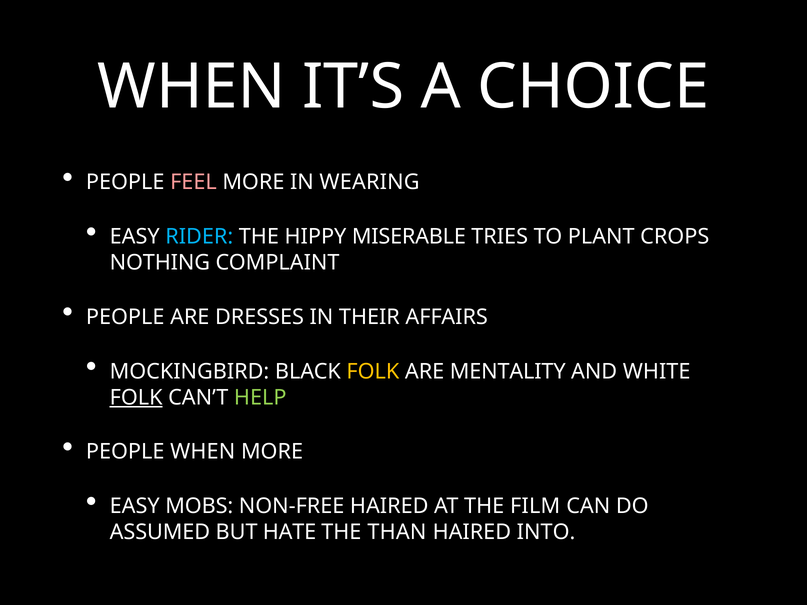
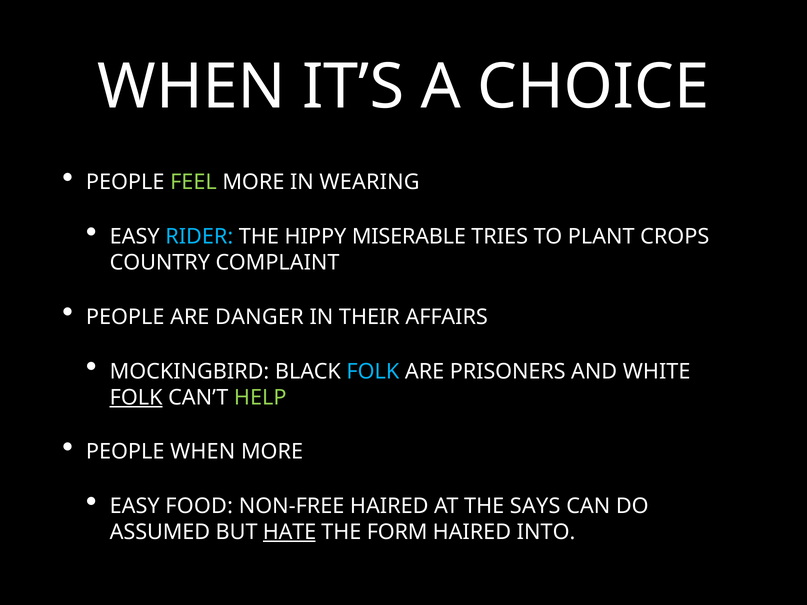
FEEL colour: pink -> light green
NOTHING: NOTHING -> COUNTRY
DRESSES: DRESSES -> DANGER
FOLK at (373, 372) colour: yellow -> light blue
MENTALITY: MENTALITY -> PRISONERS
MOBS: MOBS -> FOOD
FILM: FILM -> SAYS
HATE underline: none -> present
THAN: THAN -> FORM
